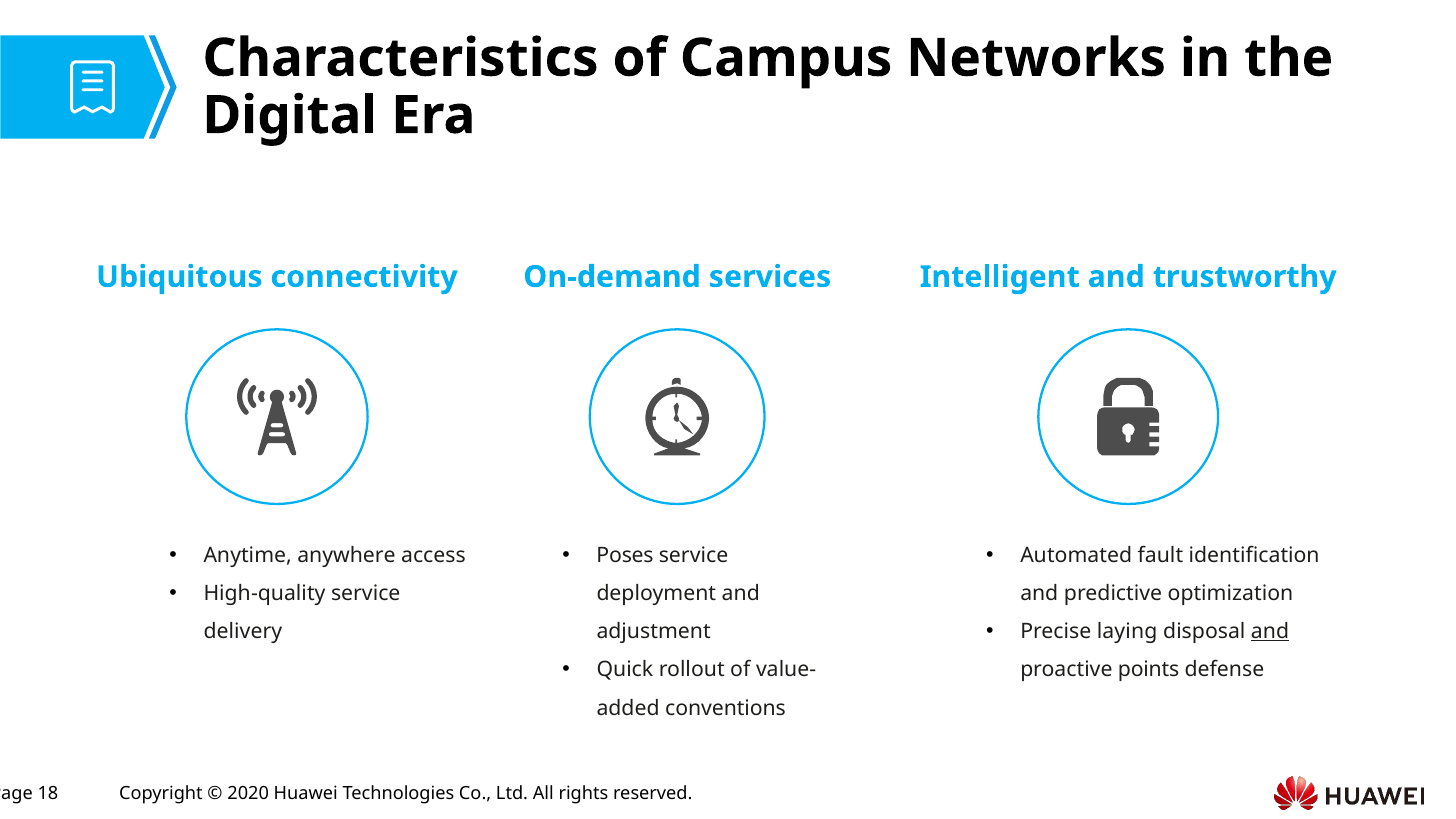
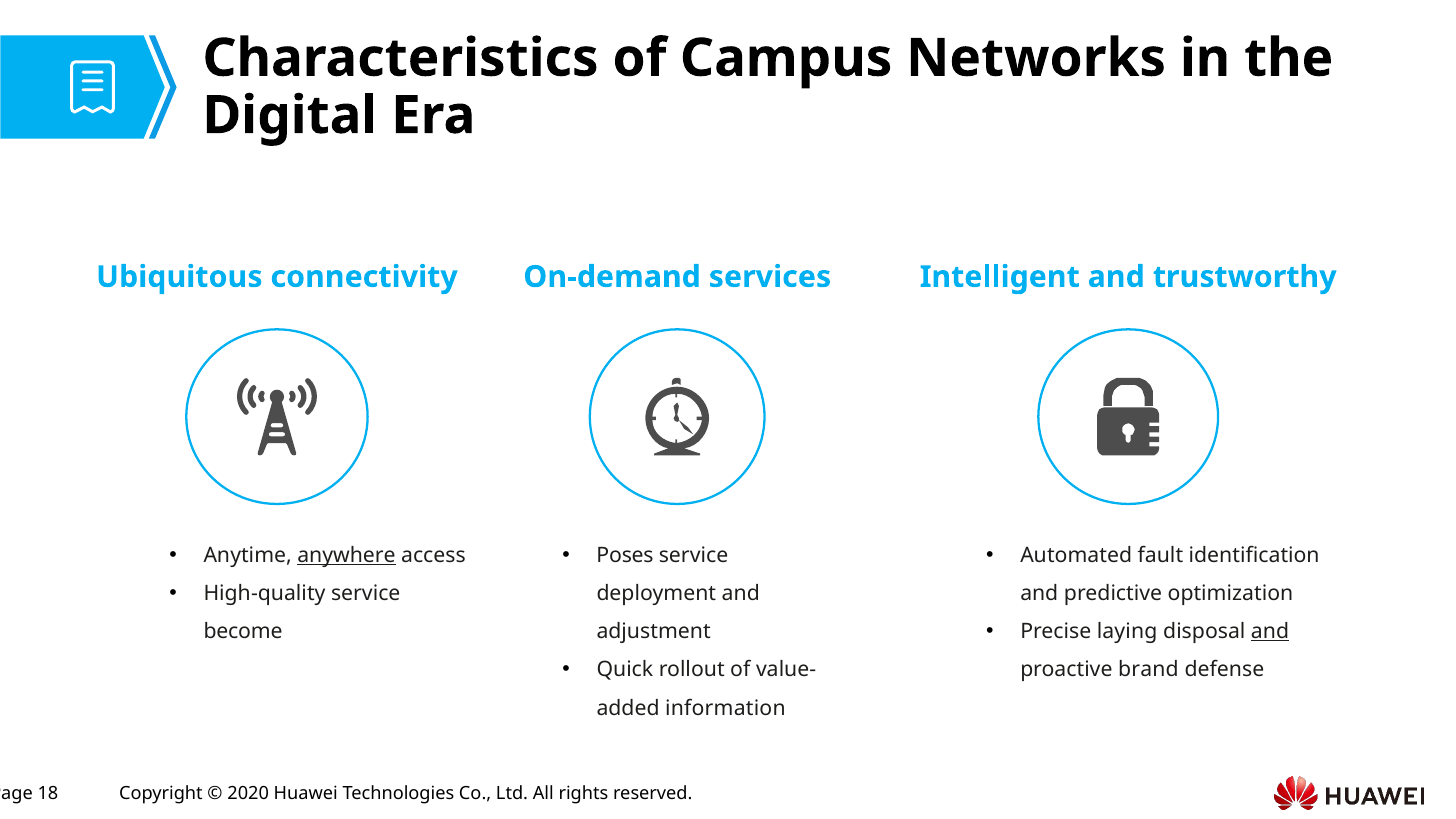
anywhere underline: none -> present
delivery: delivery -> become
points: points -> brand
conventions: conventions -> information
